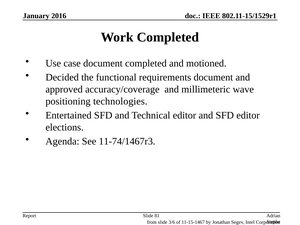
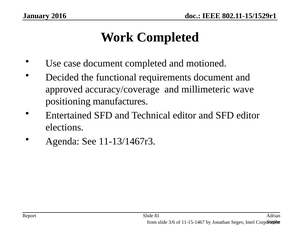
technologies: technologies -> manufactures
11-74/1467r3: 11-74/1467r3 -> 11-13/1467r3
